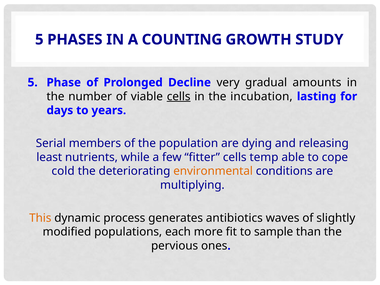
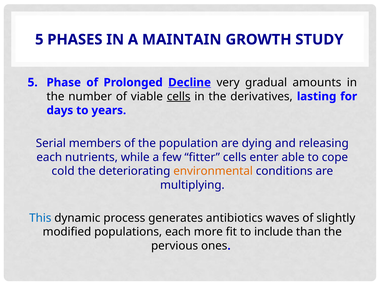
COUNTING: COUNTING -> MAINTAIN
Decline underline: none -> present
incubation: incubation -> derivatives
least at (49, 157): least -> each
temp: temp -> enter
This colour: orange -> blue
sample: sample -> include
